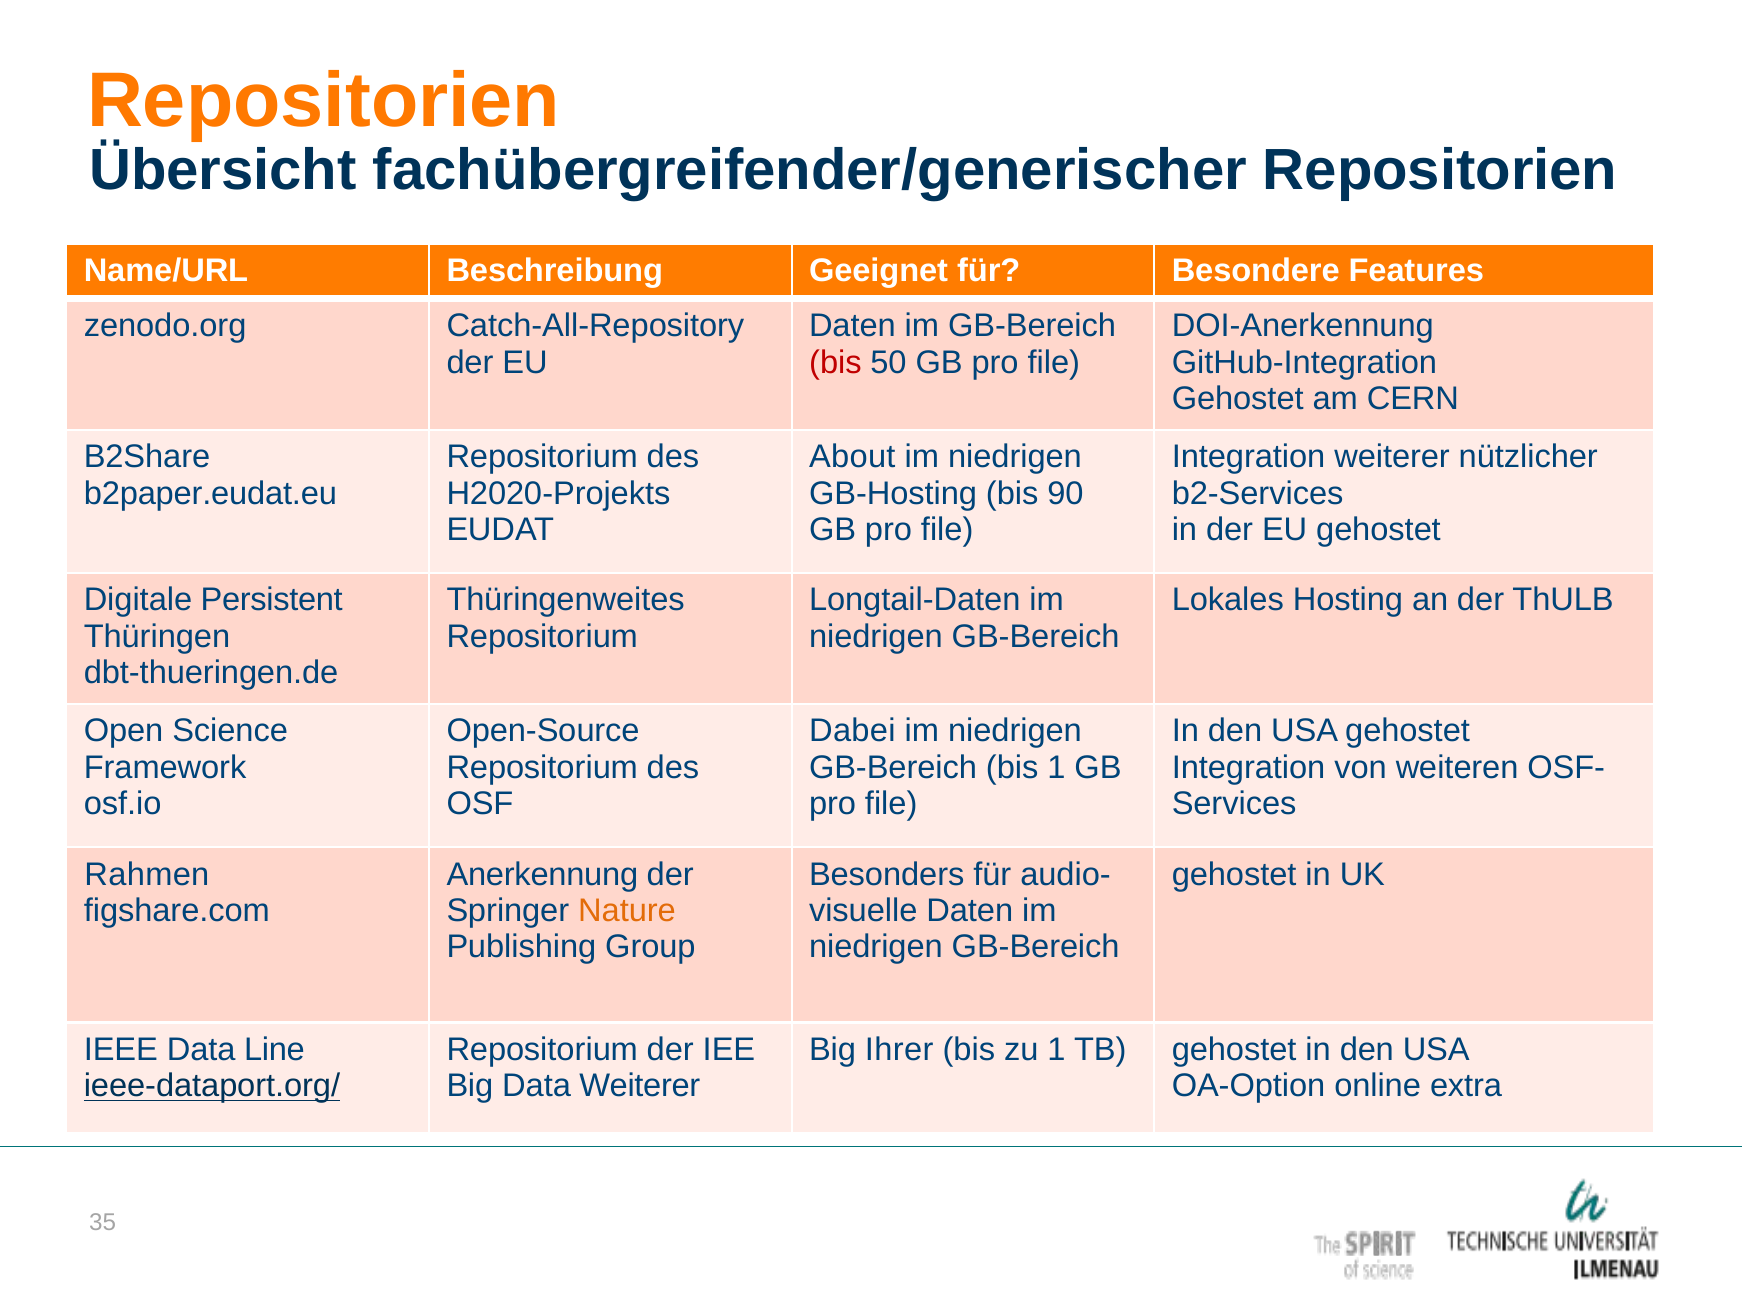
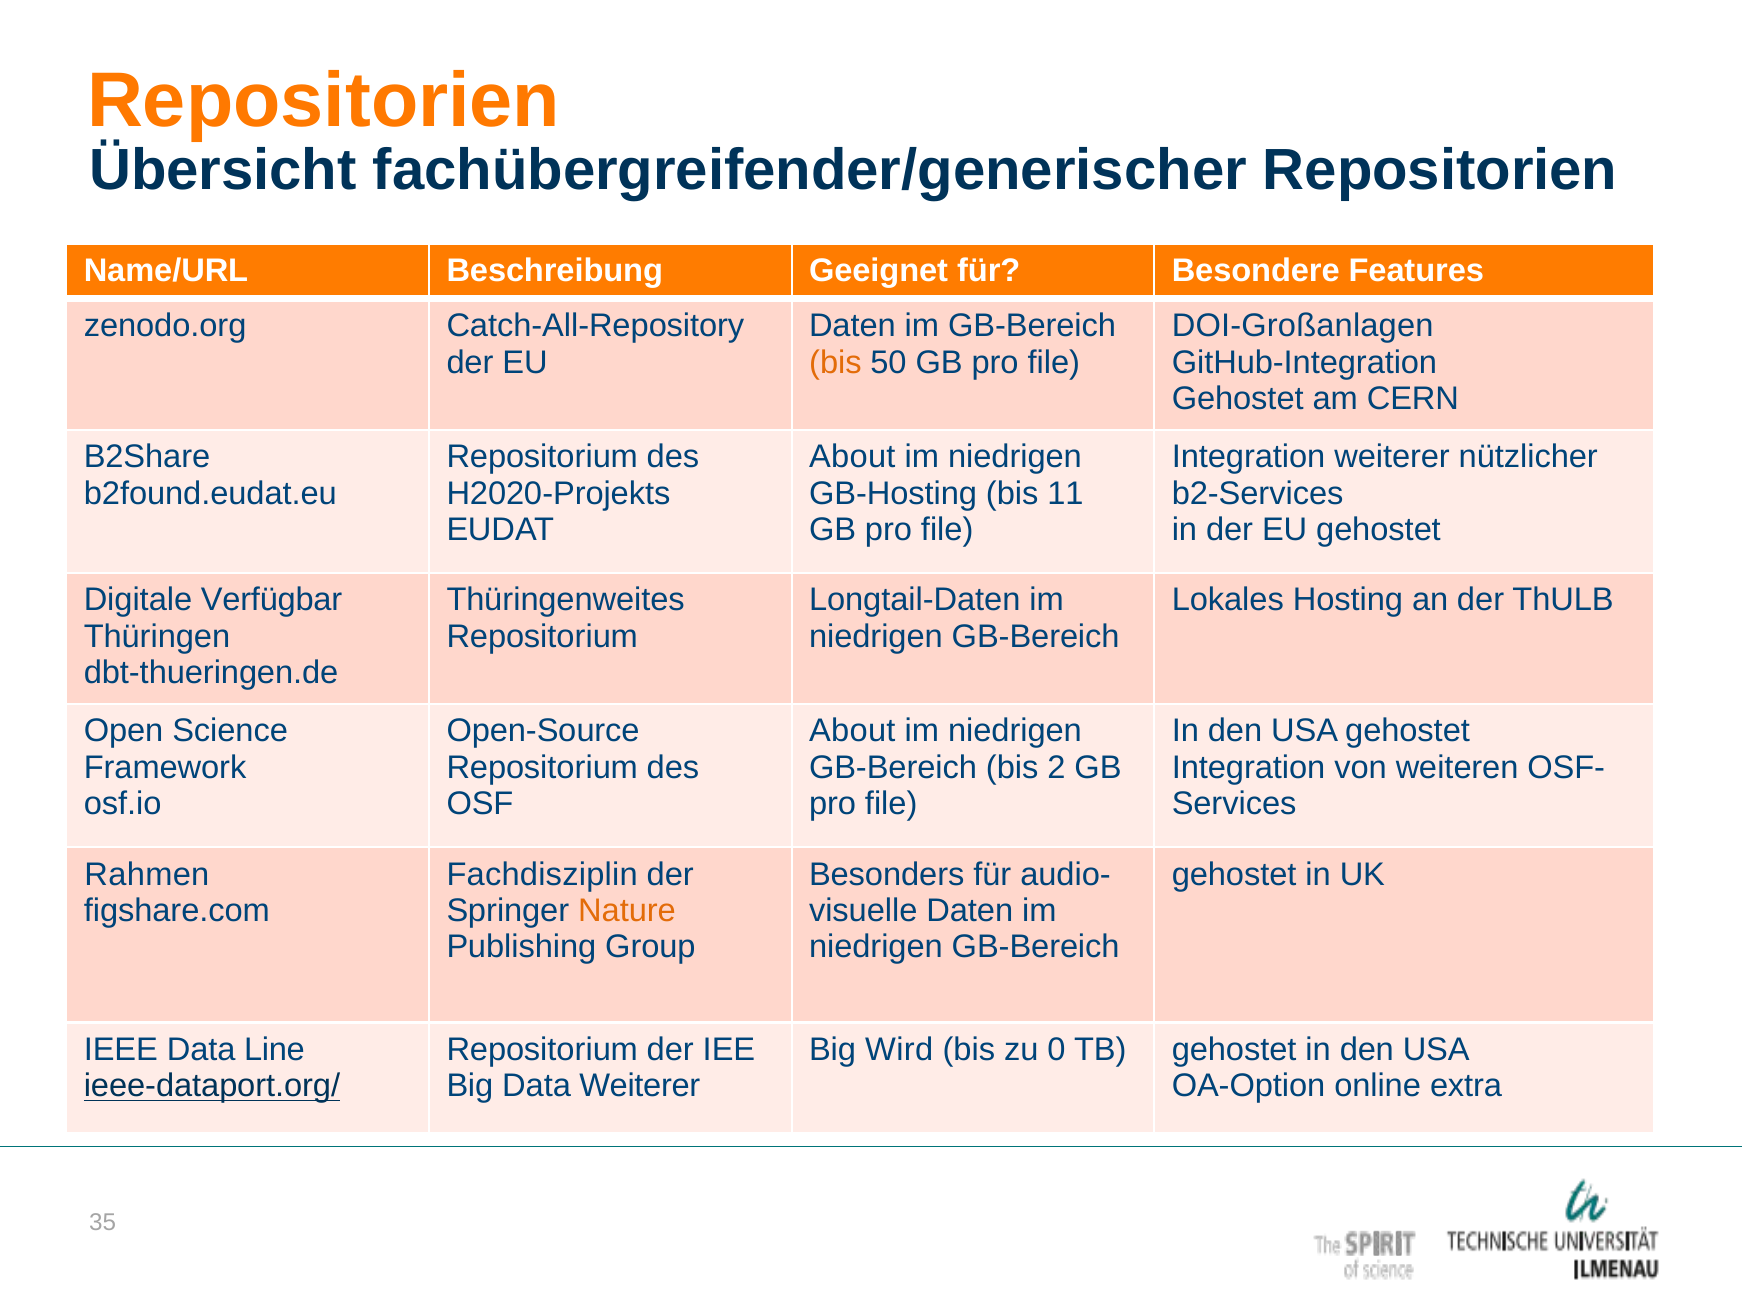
DOI-Anerkennung: DOI-Anerkennung -> DOI-Großanlagen
bis at (835, 362) colour: red -> orange
b2paper.eudat.eu: b2paper.eudat.eu -> b2found.eudat.eu
90: 90 -> 11
Persistent: Persistent -> Verfügbar
Dabei at (852, 731): Dabei -> About
bis 1: 1 -> 2
Anerkennung: Anerkennung -> Fachdisziplin
Ihrer: Ihrer -> Wird
zu 1: 1 -> 0
